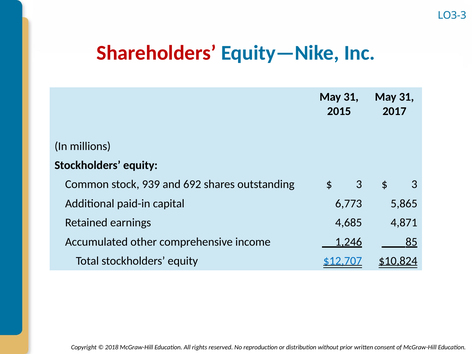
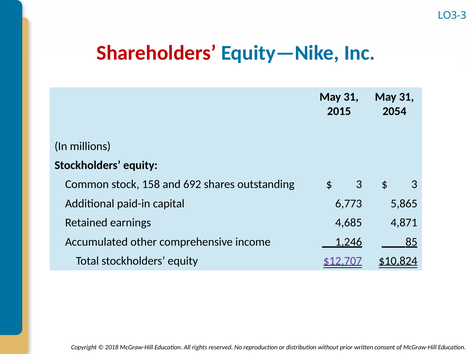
2017: 2017 -> 2054
939: 939 -> 158
$12,707 colour: blue -> purple
